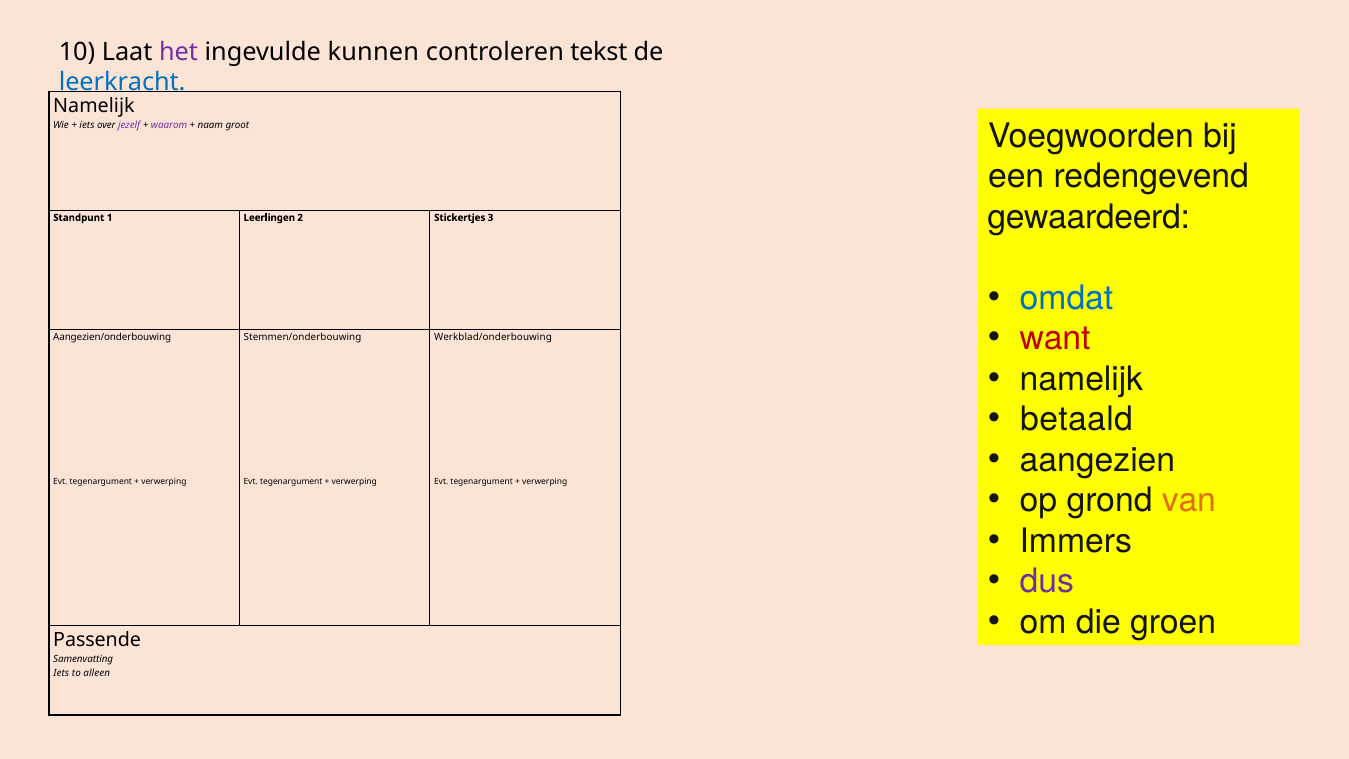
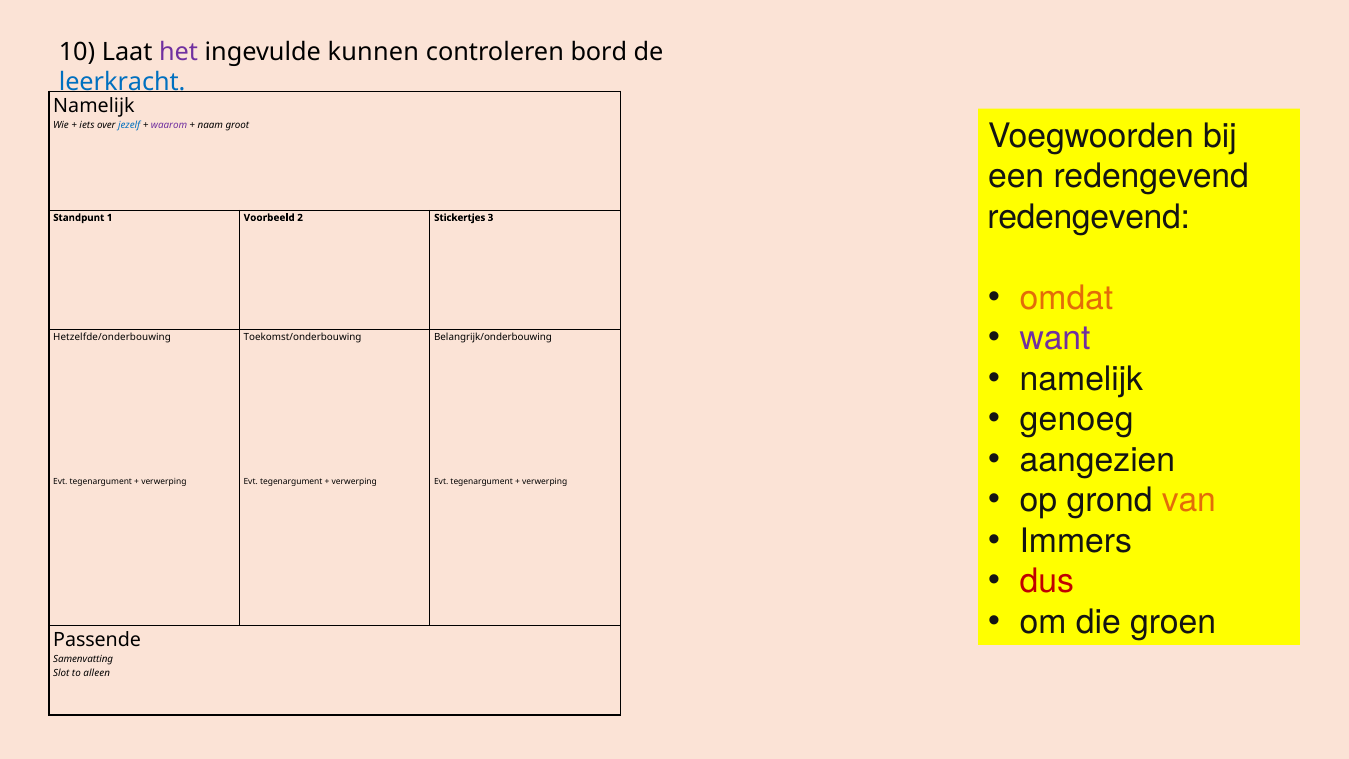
tekst: tekst -> bord
jezelf colour: purple -> blue
gewaardeerd at (1089, 217): gewaardeerd -> redengevend
Leerlingen: Leerlingen -> Voorbeeld
omdat colour: blue -> orange
want colour: red -> purple
Aangezien/onderbouwing: Aangezien/onderbouwing -> Hetzelfde/onderbouwing
Stemmen/onderbouwing: Stemmen/onderbouwing -> Toekomst/onderbouwing
Werkblad/onderbouwing: Werkblad/onderbouwing -> Belangrijk/onderbouwing
betaald: betaald -> genoeg
dus colour: purple -> red
Iets at (61, 673): Iets -> Slot
